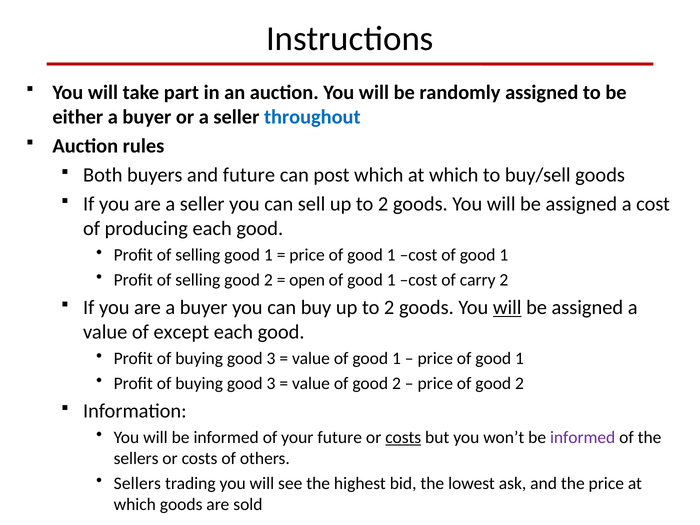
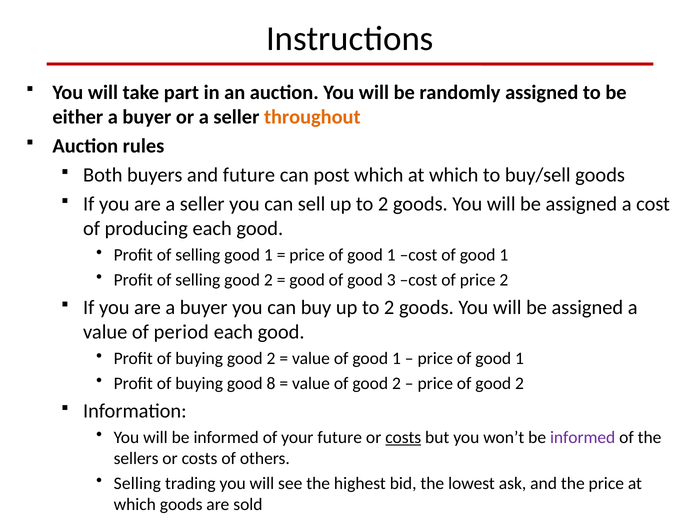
throughout colour: blue -> orange
open at (307, 280): open -> good
1 at (391, 280): 1 -> 3
of carry: carry -> price
will at (507, 308) underline: present -> none
except: except -> period
3 at (271, 359): 3 -> 2
3 at (271, 383): 3 -> 8
Sellers at (137, 483): Sellers -> Selling
